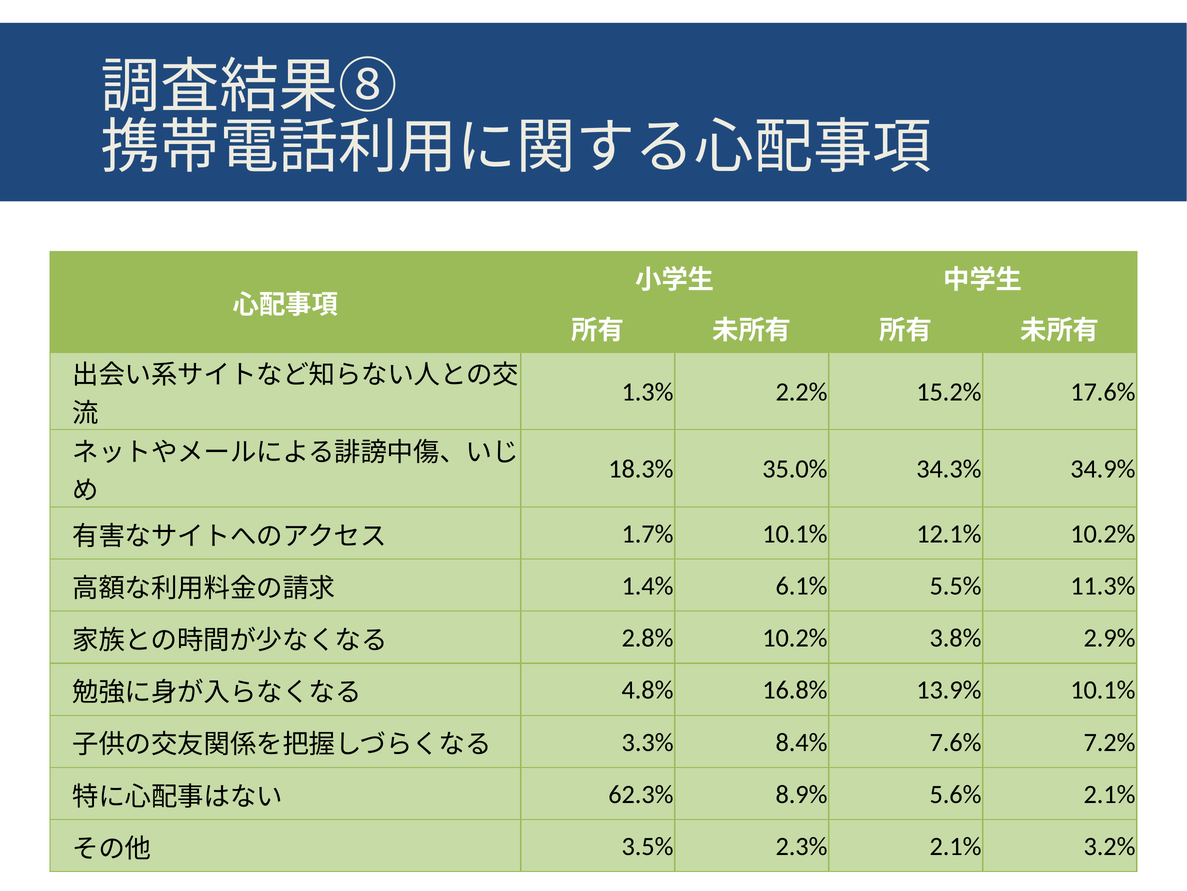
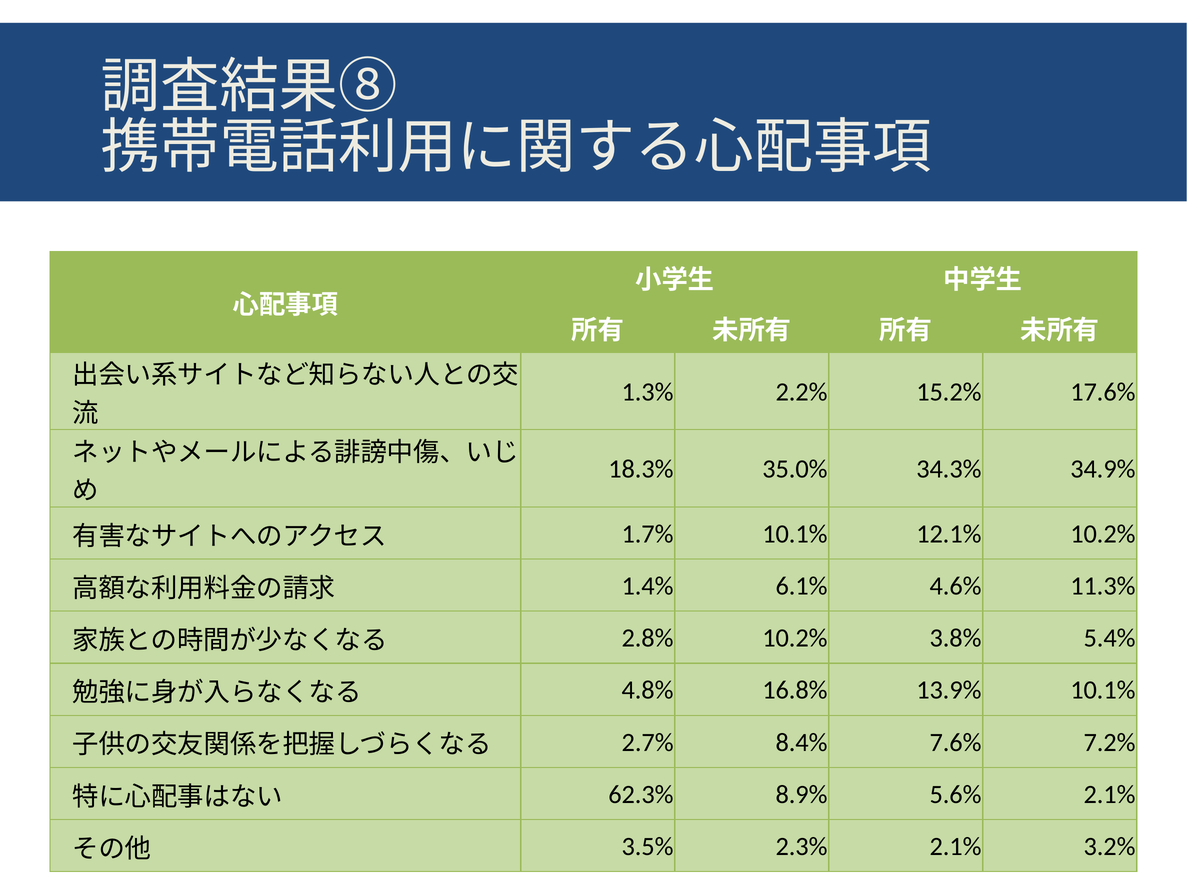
5.5%: 5.5% -> 4.6%
2.9%: 2.9% -> 5.4%
3.3%: 3.3% -> 2.7%
